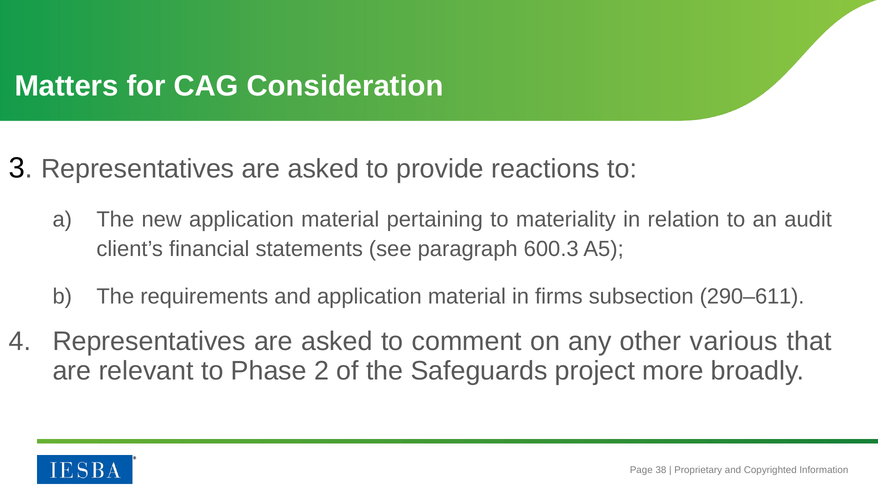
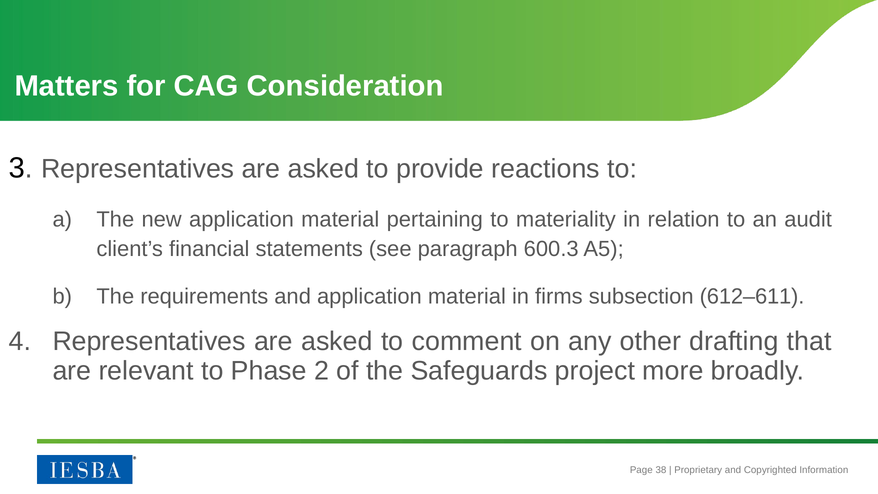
290–611: 290–611 -> 612–611
various: various -> drafting
